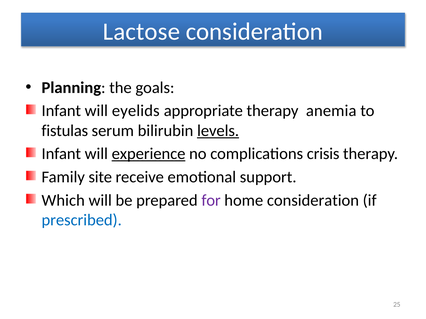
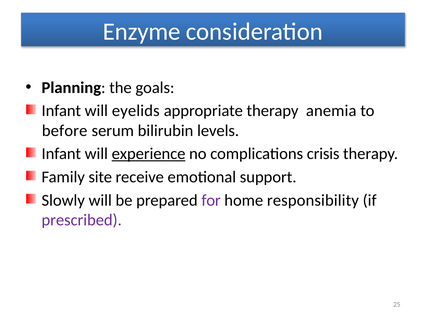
Lactose: Lactose -> Enzyme
fistulas: fistulas -> before
levels underline: present -> none
Which: Which -> Slowly
home consideration: consideration -> responsibility
prescribed colour: blue -> purple
